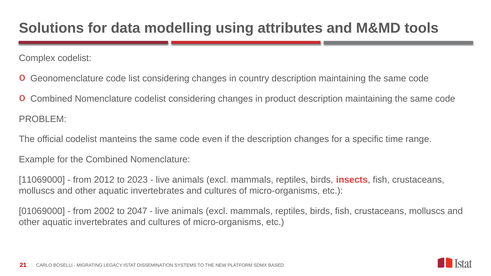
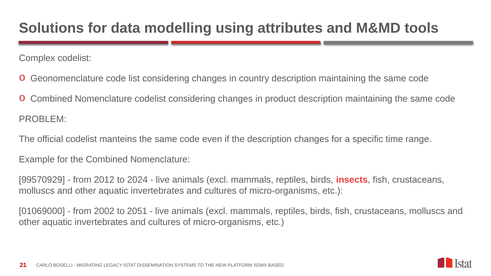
11069000: 11069000 -> 99570929
2023: 2023 -> 2024
2047: 2047 -> 2051
